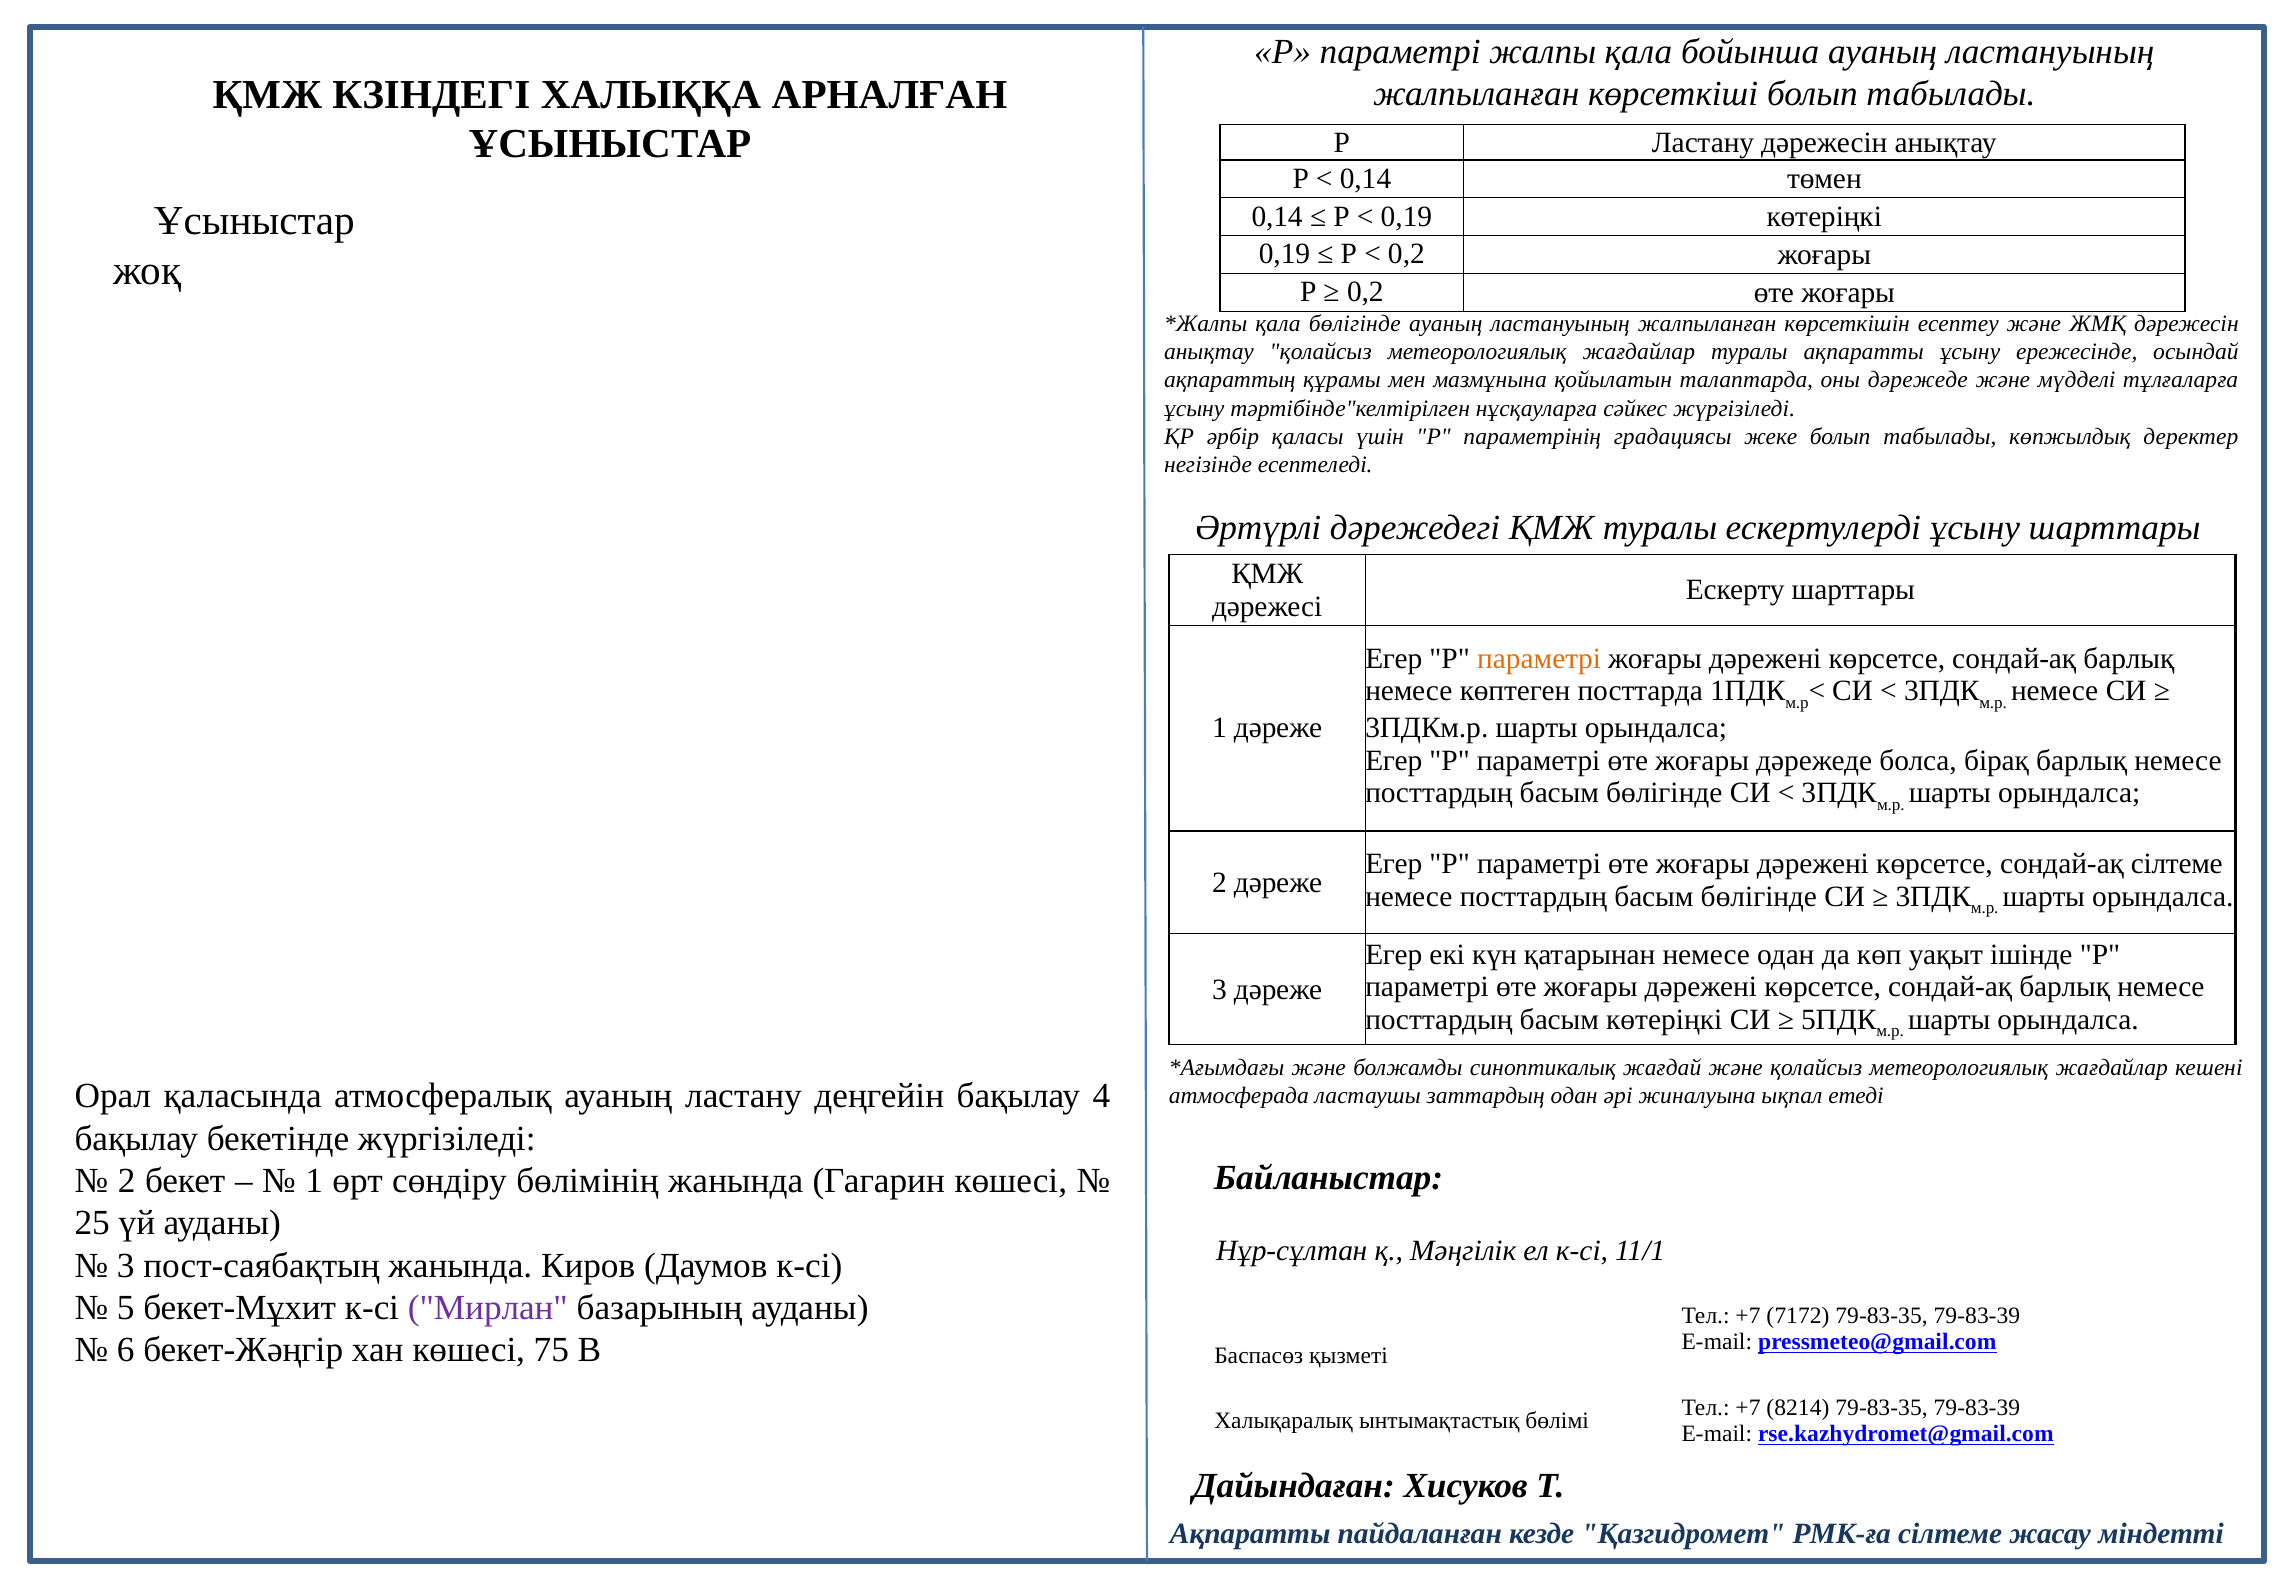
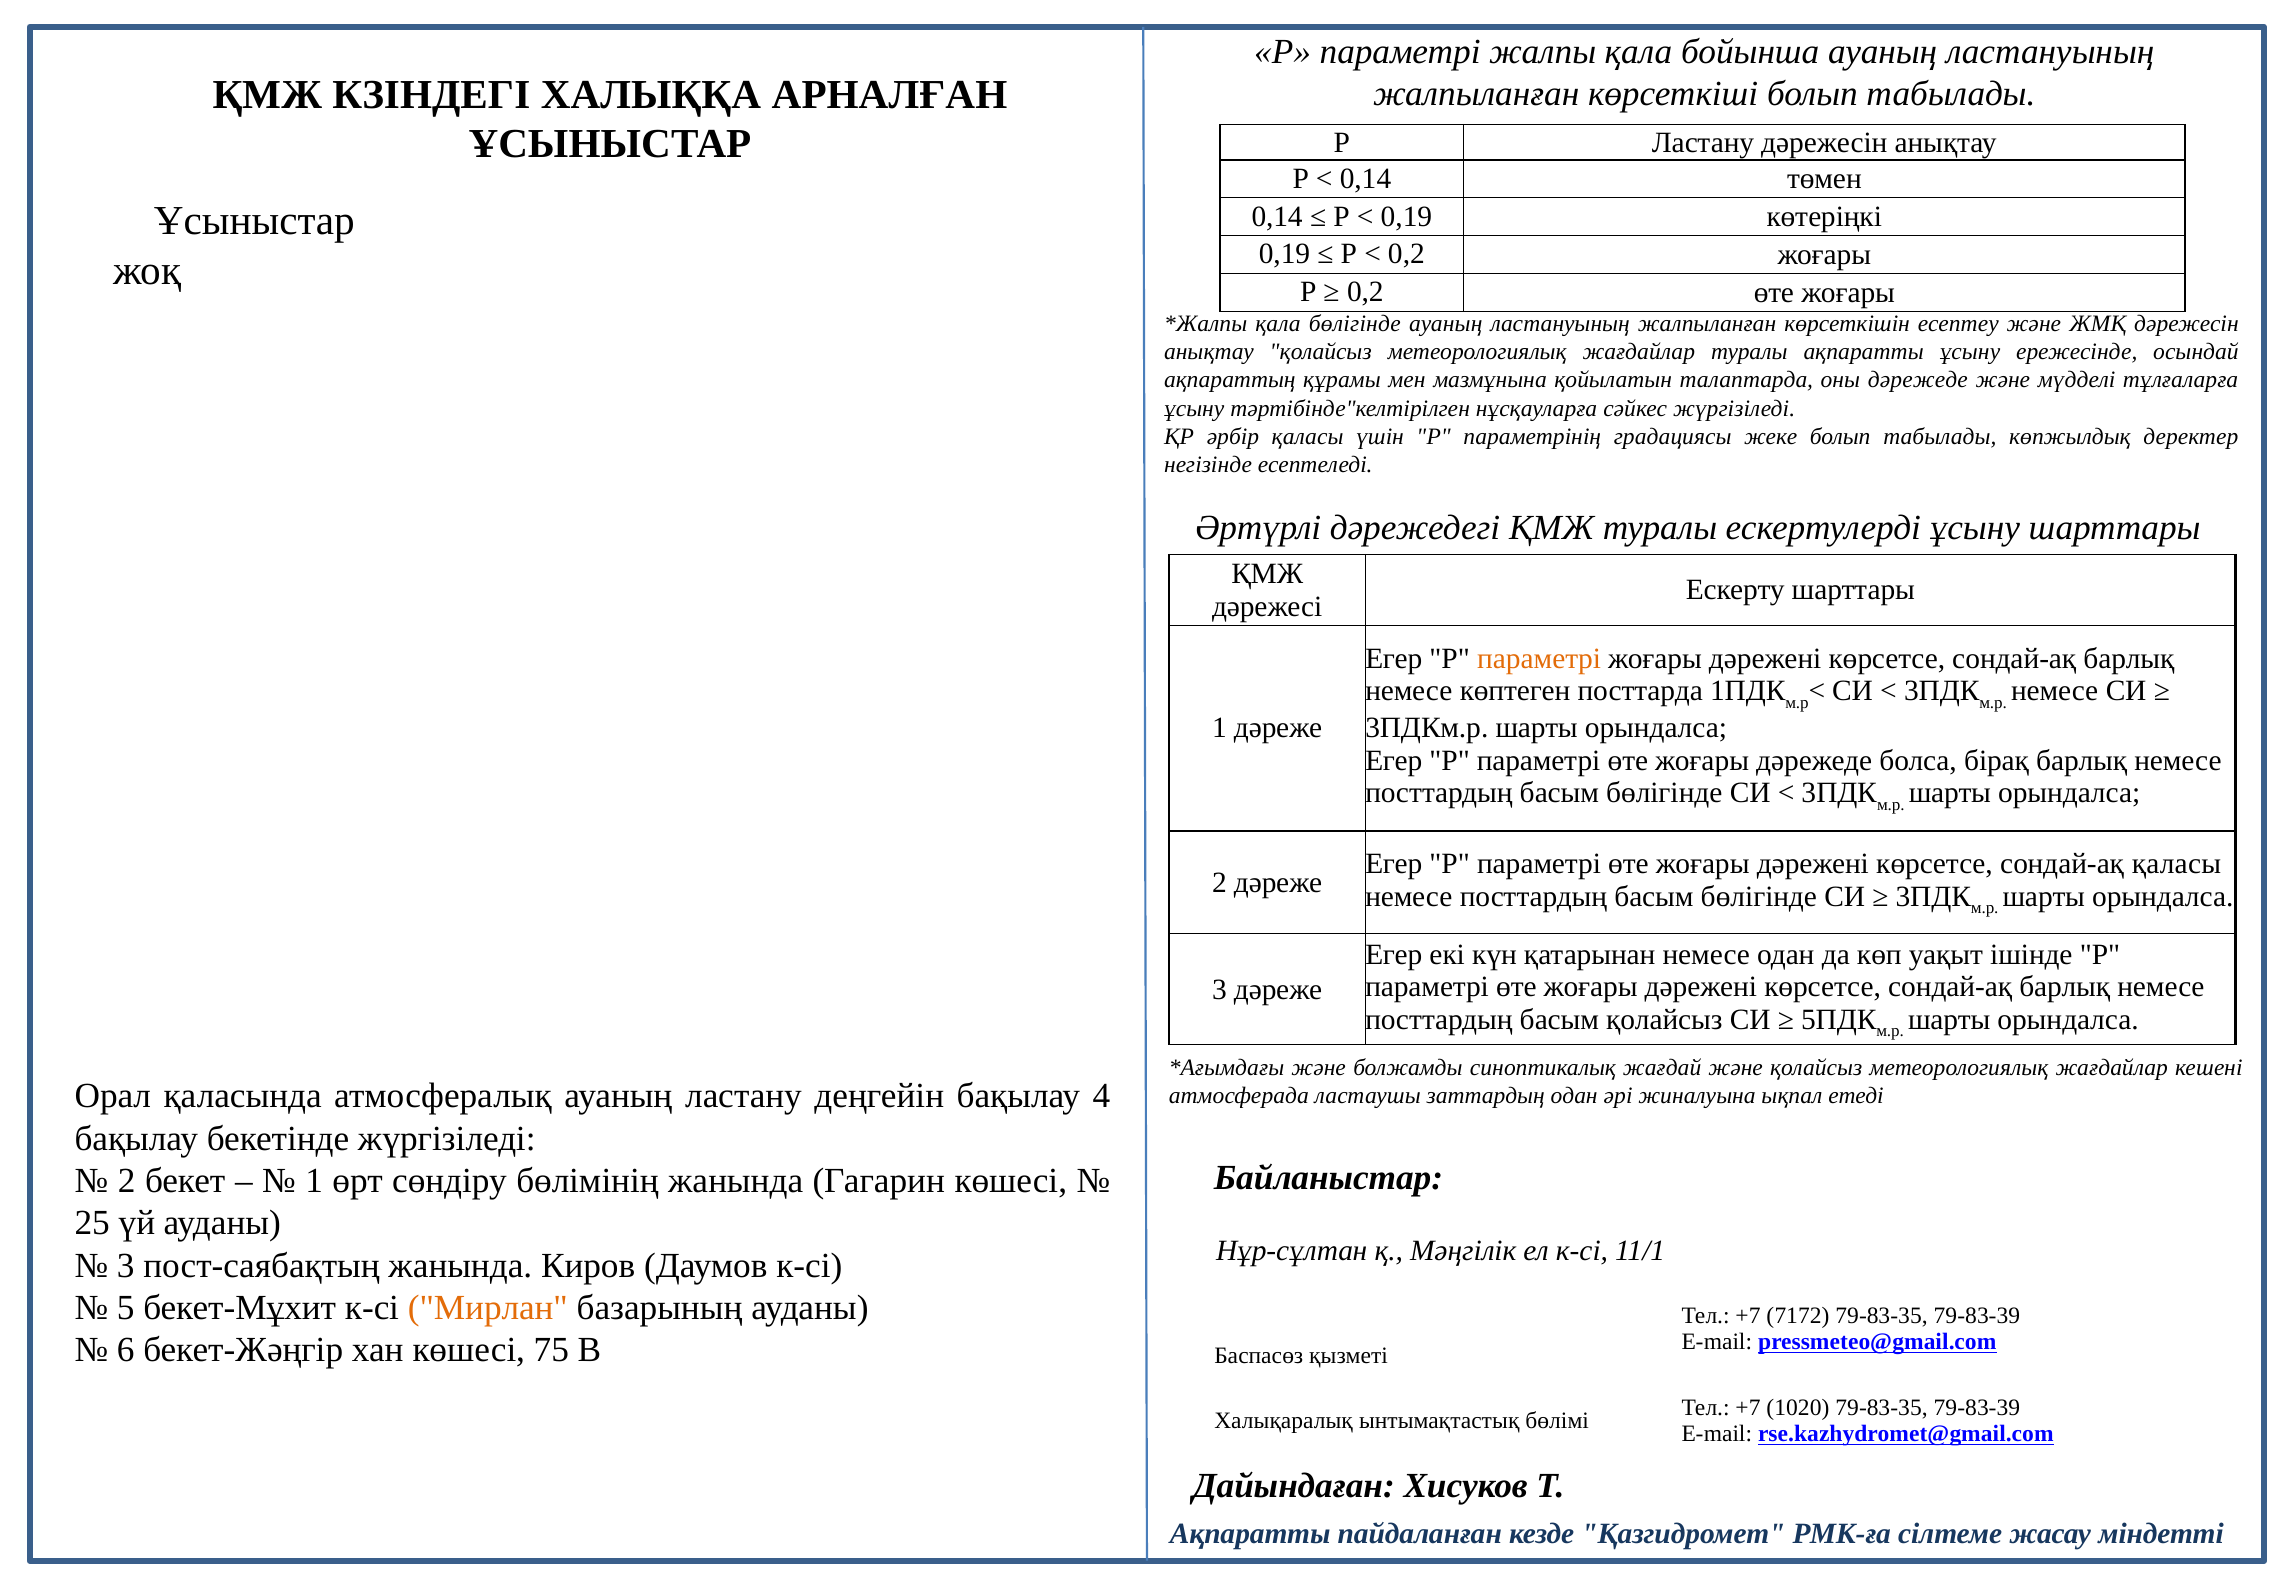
сондай-ақ сілтеме: сілтеме -> қаласы
басым көтеріңкі: көтеріңкі -> қолайсыз
Мирлан colour: purple -> orange
8214: 8214 -> 1020
